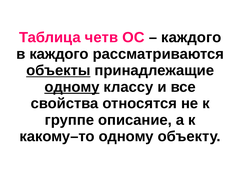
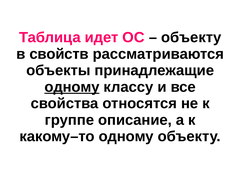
четв: четв -> идет
каждого at (191, 38): каждого -> объекту
в каждого: каждого -> свойств
объекты underline: present -> none
